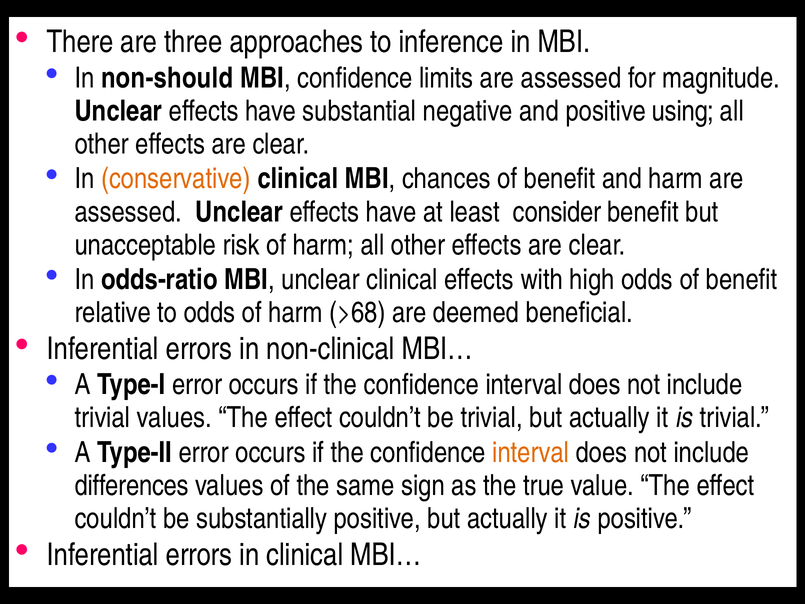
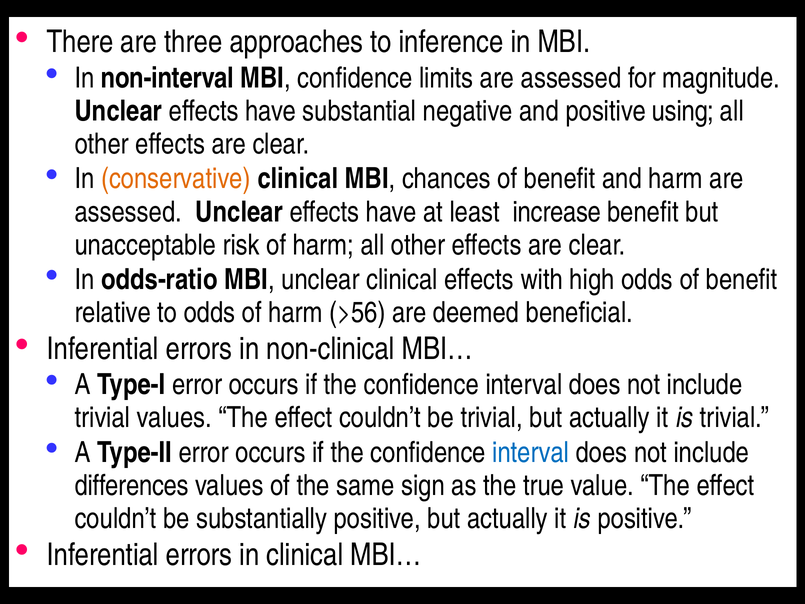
non-should: non-should -> non-interval
consider: consider -> increase
>68: >68 -> >56
interval at (531, 452) colour: orange -> blue
